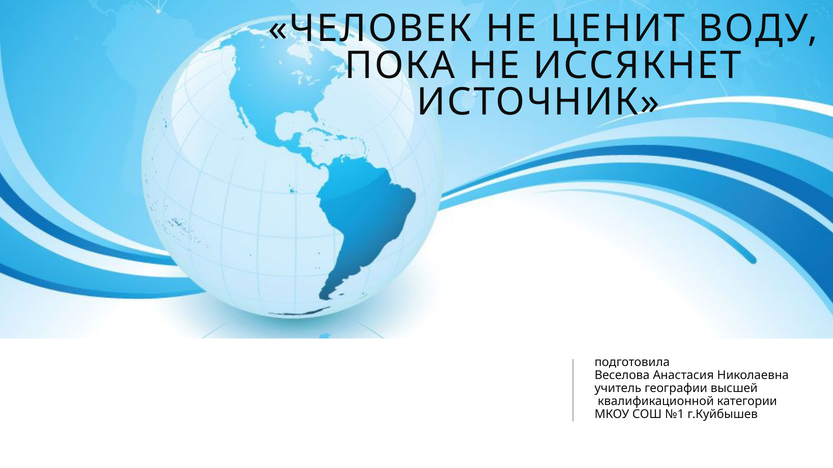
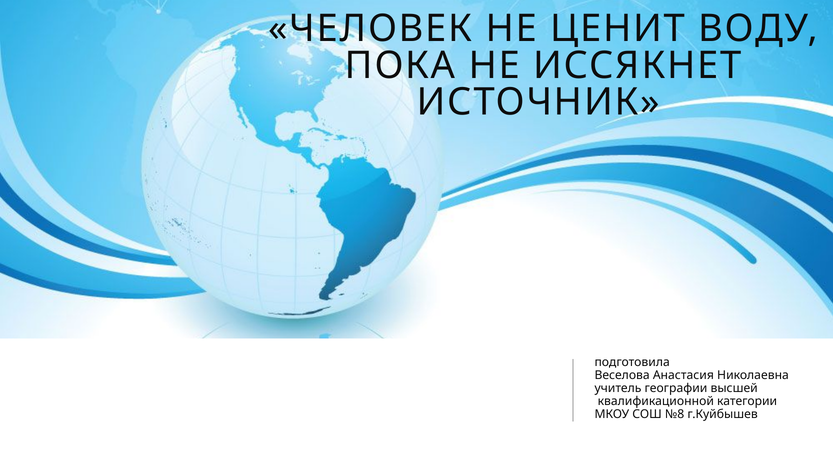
№1: №1 -> №8
